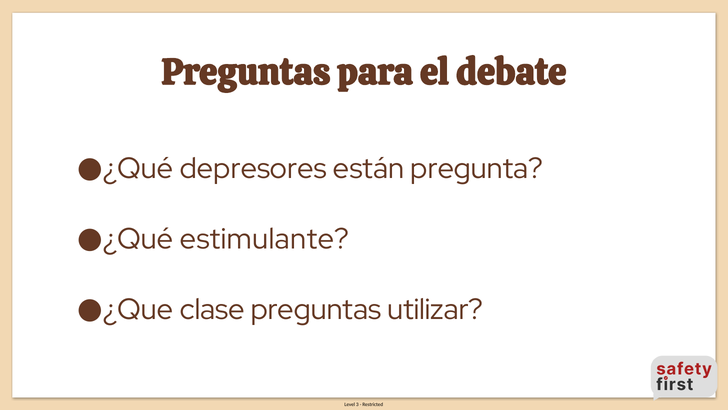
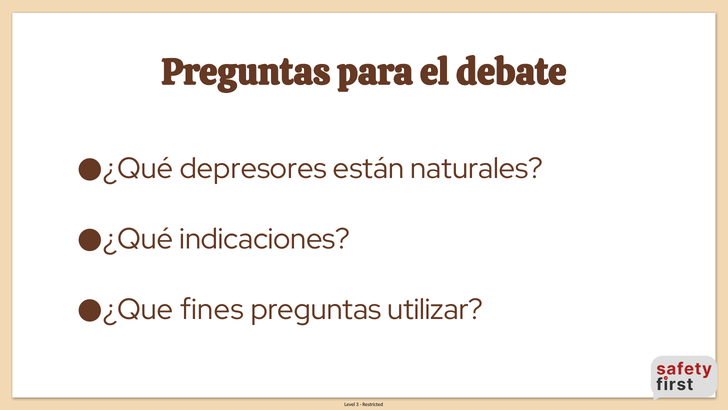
pregunta: pregunta -> naturales
estimulante: estimulante -> indicaciones
clase: clase -> fines
